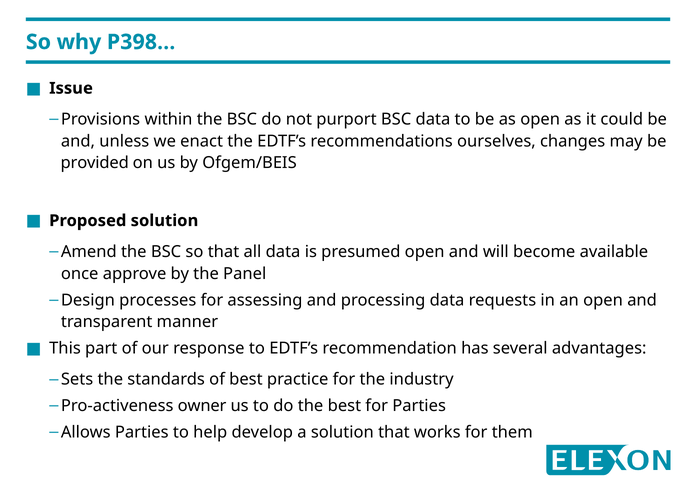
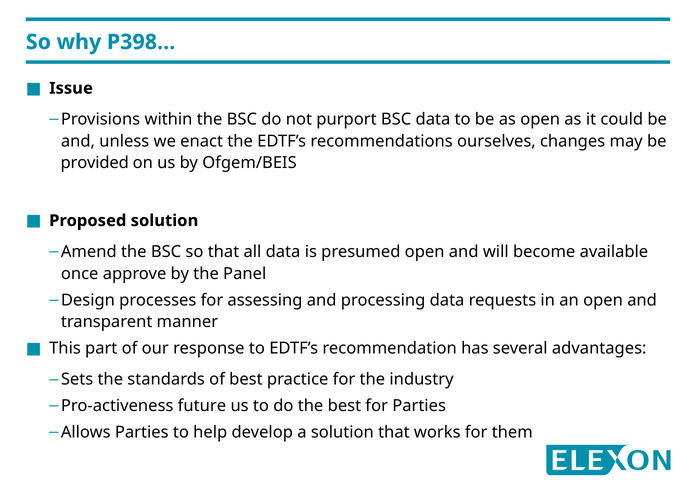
owner: owner -> future
